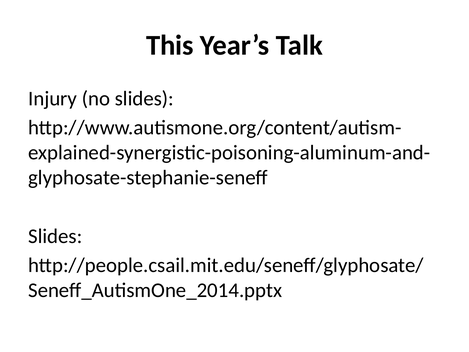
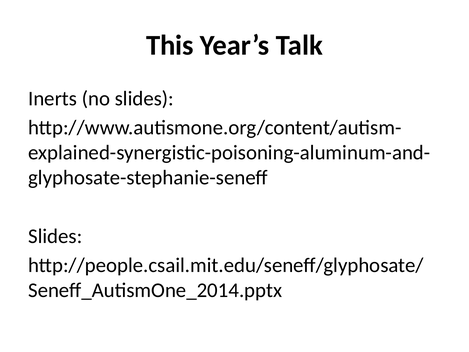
Injury: Injury -> Inerts
